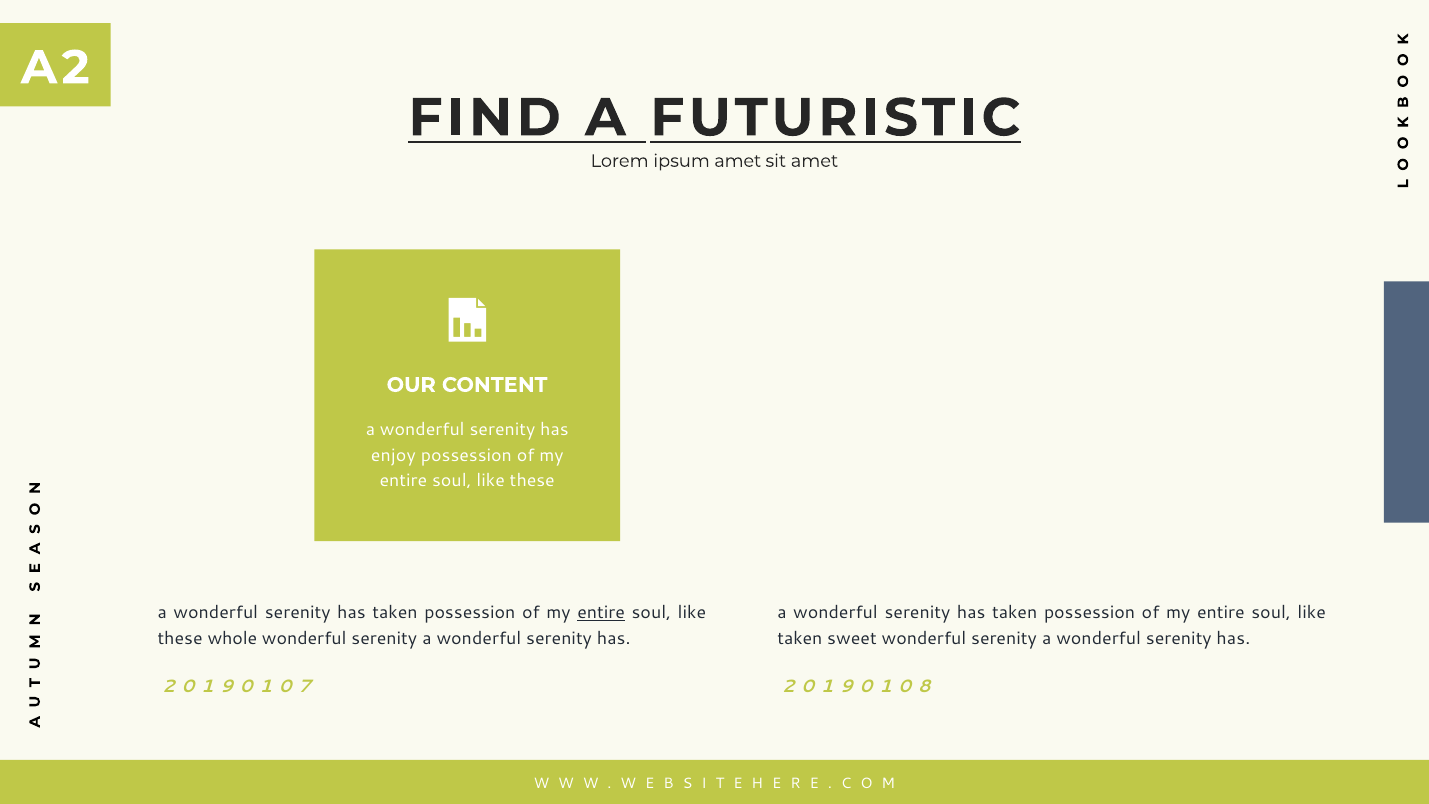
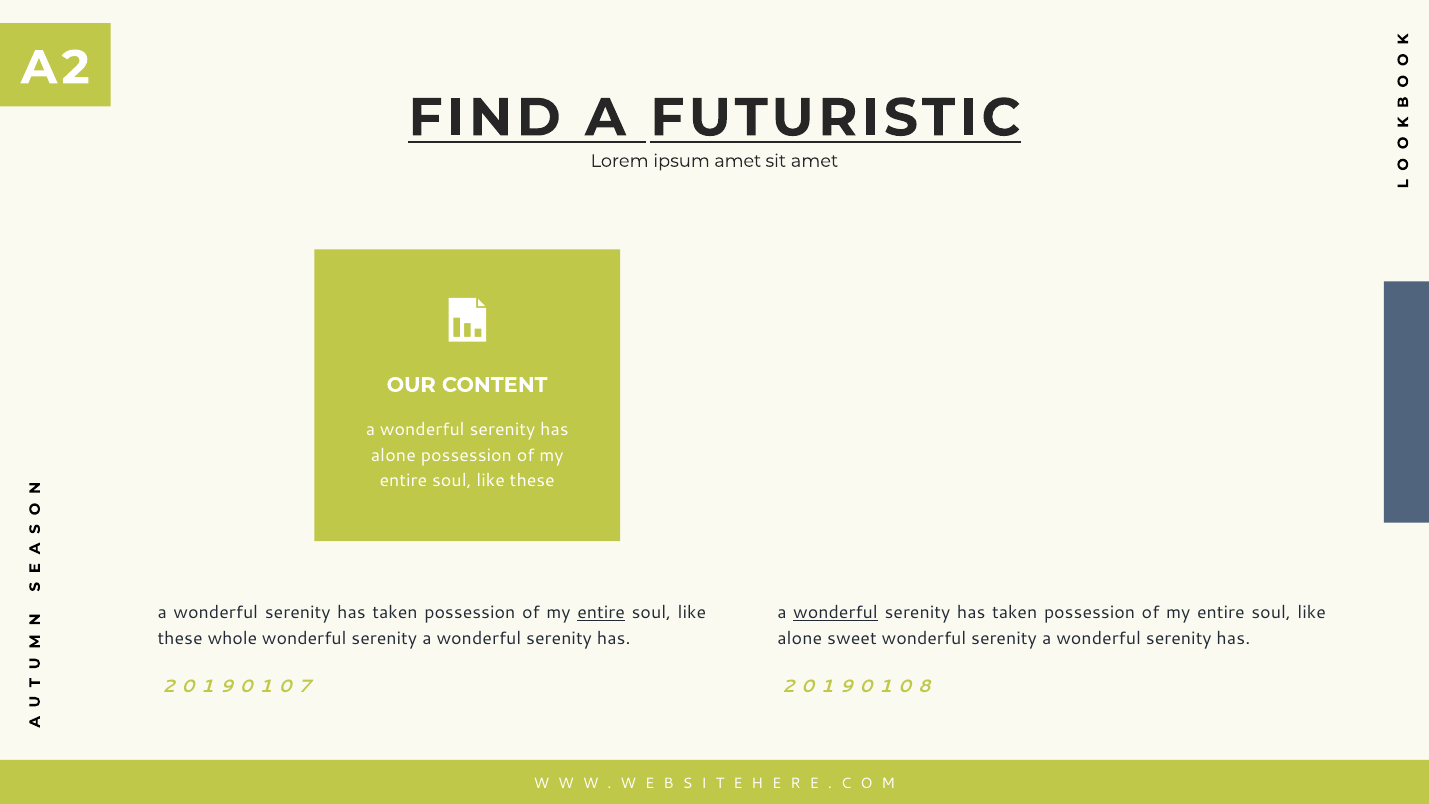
enjoy at (393, 455): enjoy -> alone
wonderful at (836, 613) underline: none -> present
taken at (800, 638): taken -> alone
